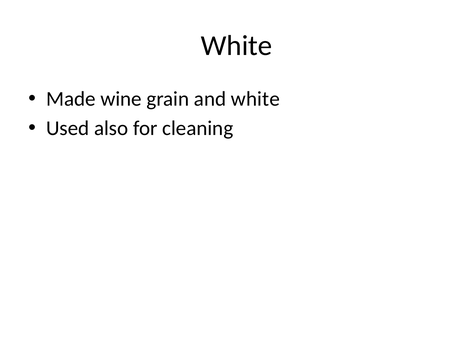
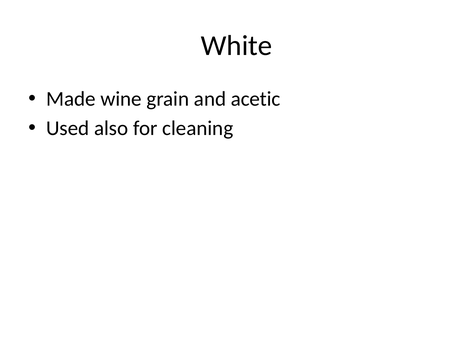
and white: white -> acetic
